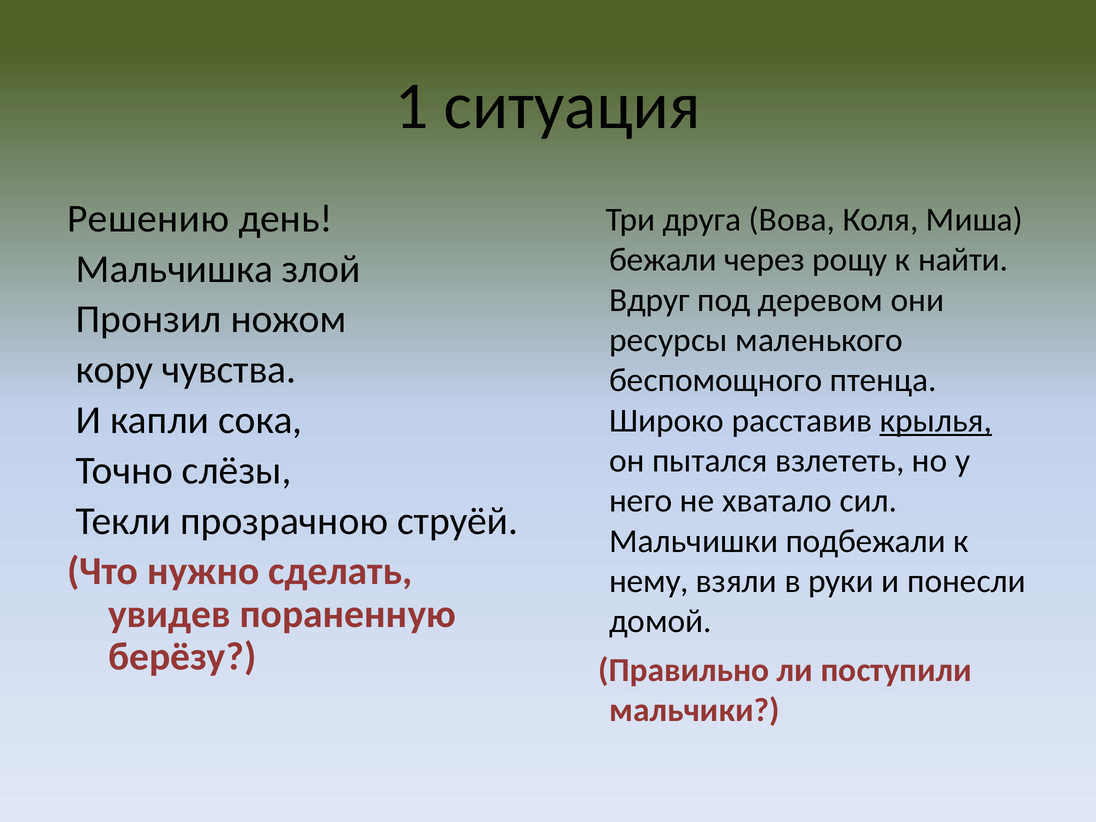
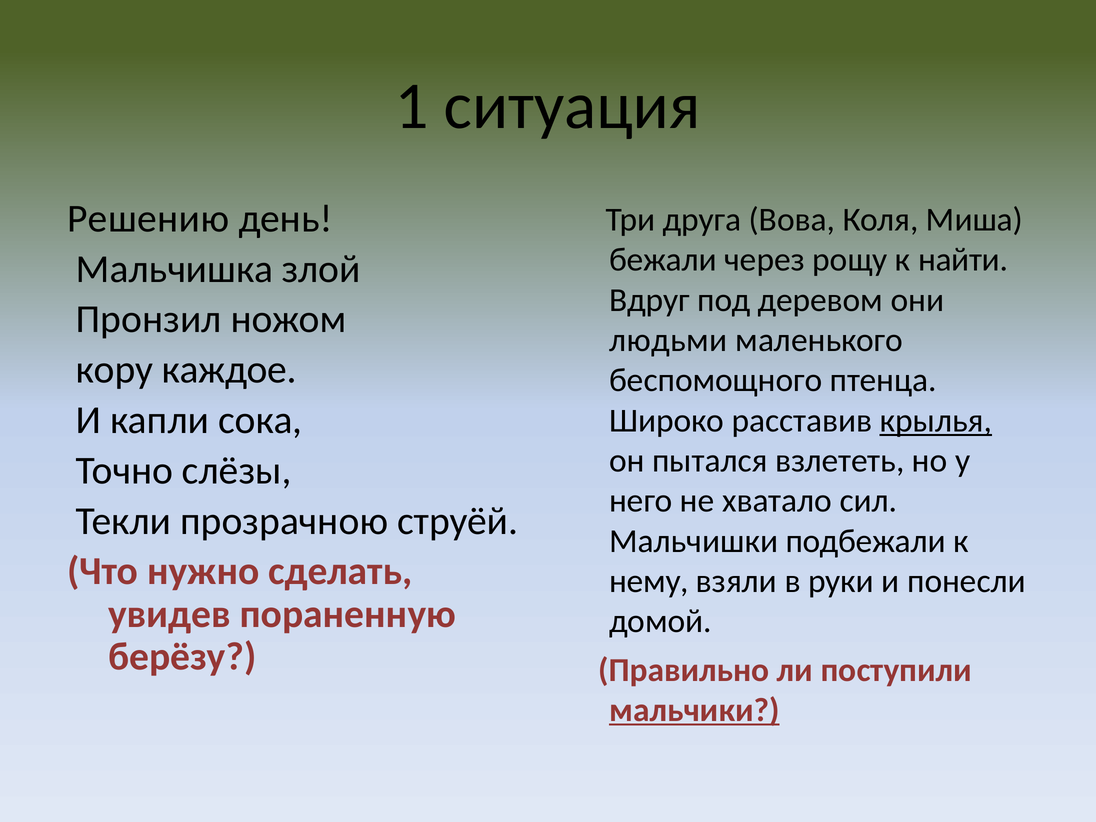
ресурсы: ресурсы -> людьми
чувства: чувства -> каждое
мальчики underline: none -> present
